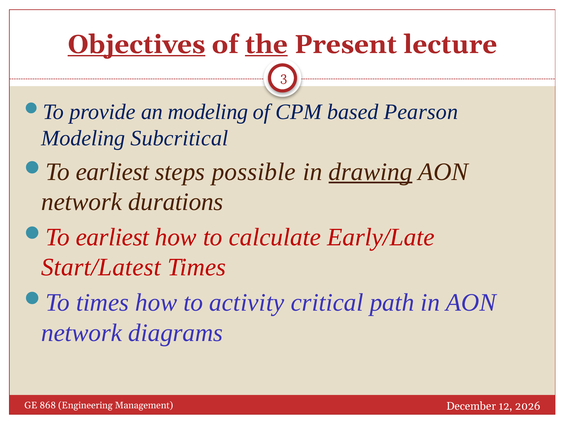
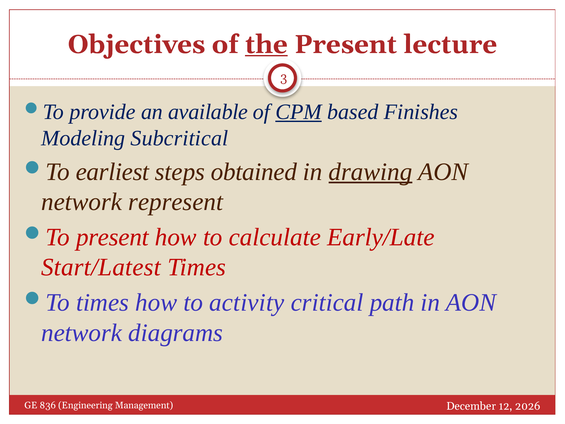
Objectives underline: present -> none
an modeling: modeling -> available
CPM underline: none -> present
Pearson: Pearson -> Finishes
possible: possible -> obtained
durations: durations -> represent
earliest at (112, 237): earliest -> present
868: 868 -> 836
